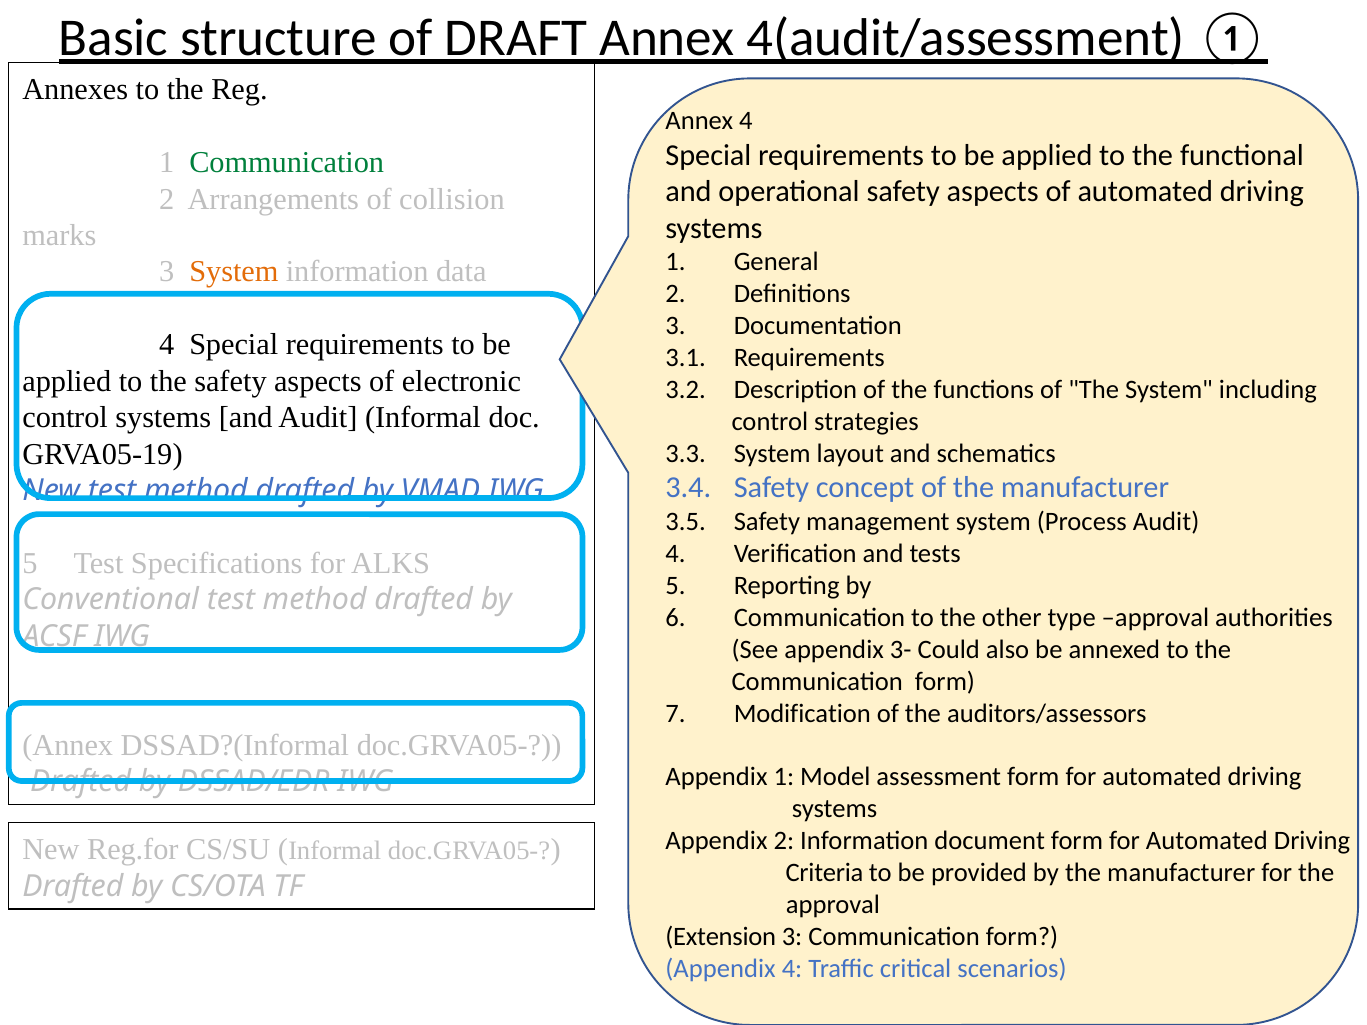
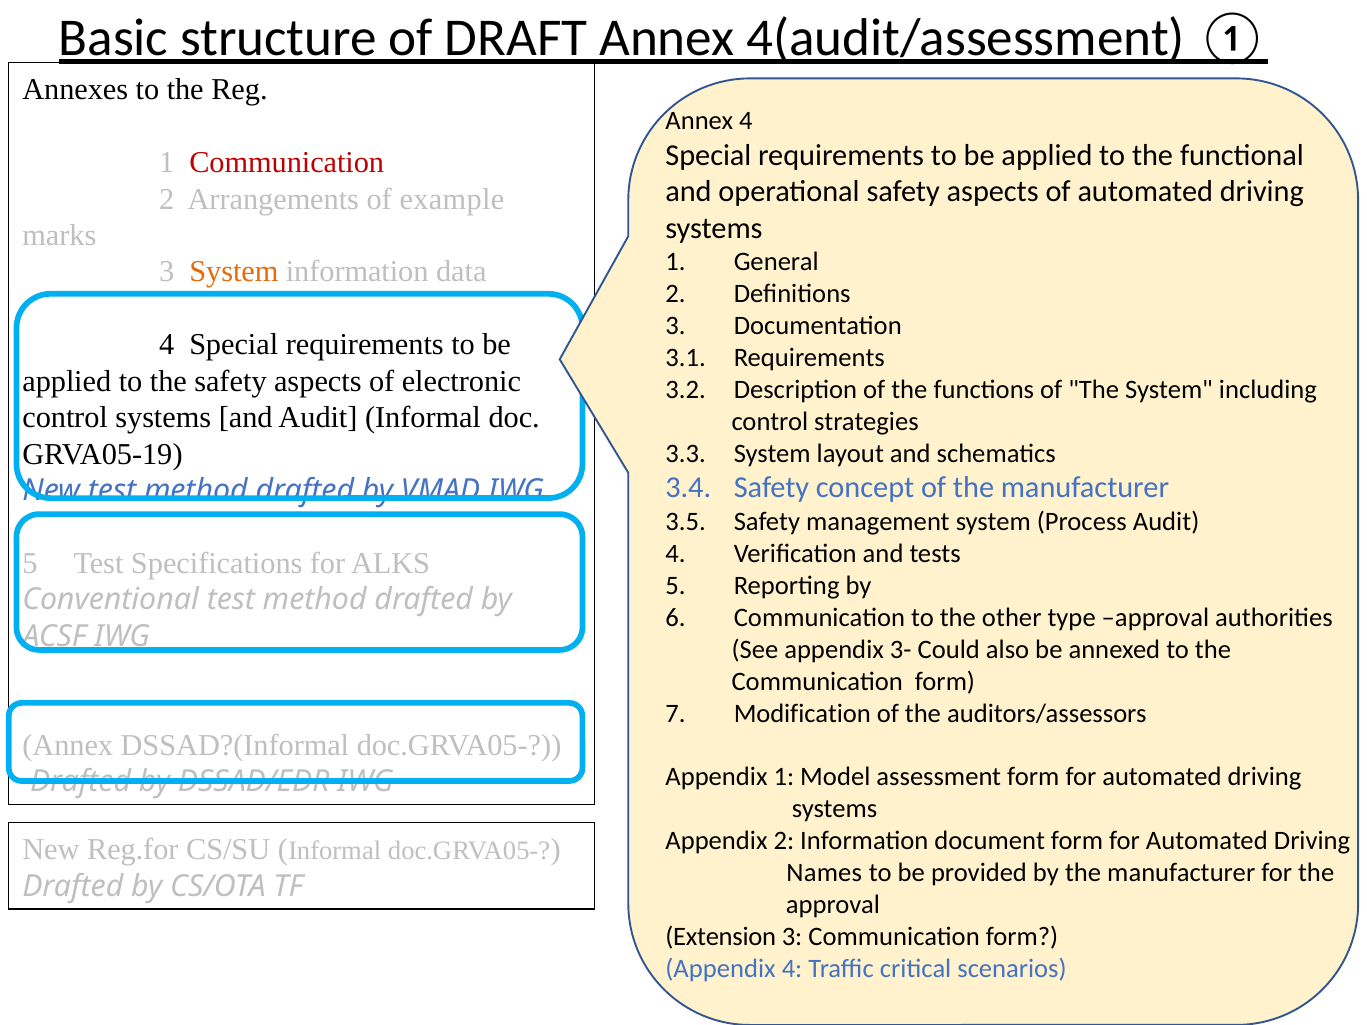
Communication at (287, 163) colour: green -> red
collision: collision -> example
Criteria: Criteria -> Names
